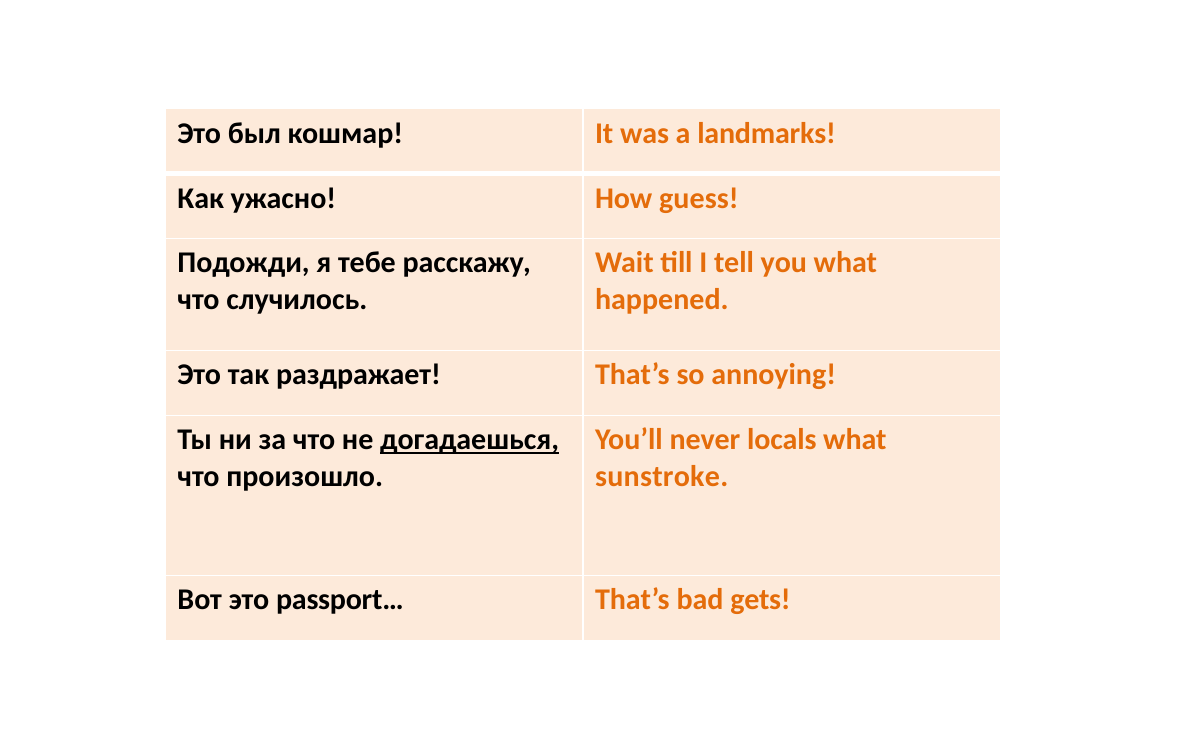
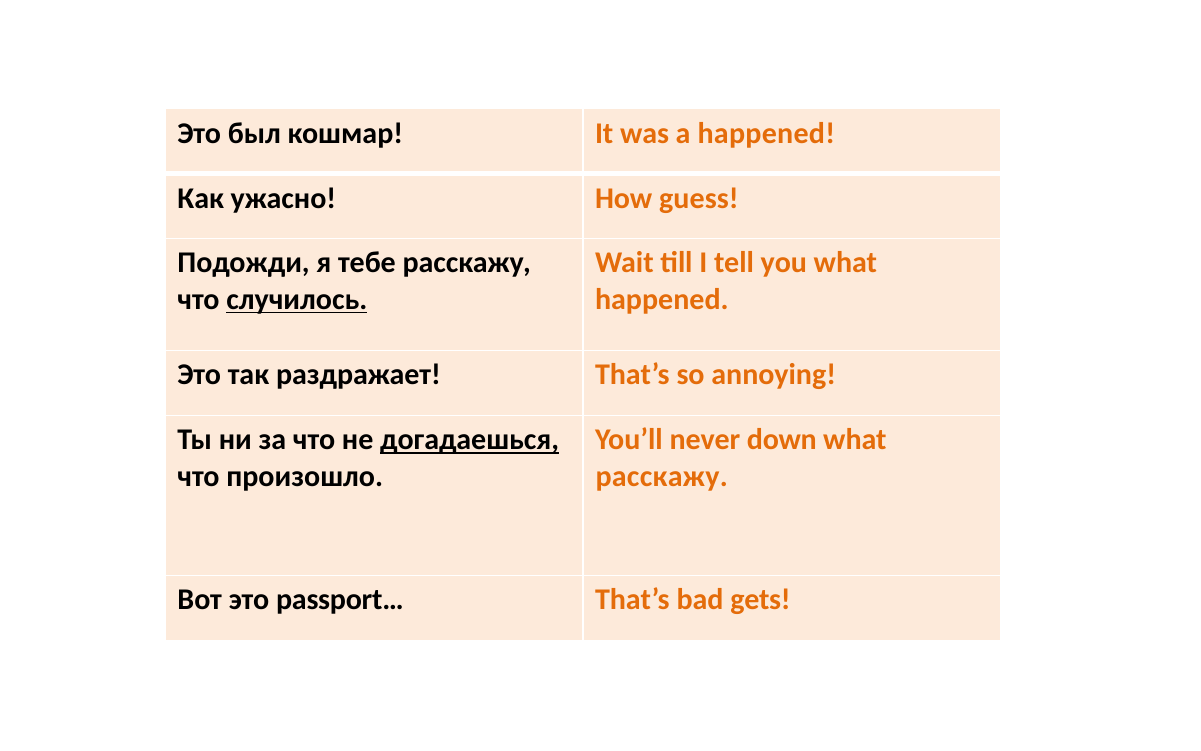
a landmarks: landmarks -> happened
случилось underline: none -> present
locals: locals -> down
sunstroke at (662, 476): sunstroke -> расскажу
